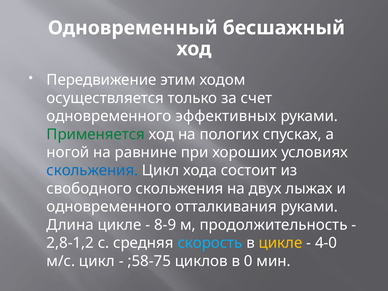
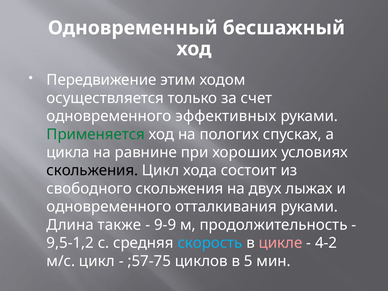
ногой: ногой -> цикла
скольжения at (92, 171) colour: blue -> black
Длина цикле: цикле -> также
8-9: 8-9 -> 9-9
2,8-1,2: 2,8-1,2 -> 9,5-1,2
цикле at (281, 243) colour: yellow -> pink
4-0: 4-0 -> 4-2
;58-75: ;58-75 -> ;57-75
0: 0 -> 5
